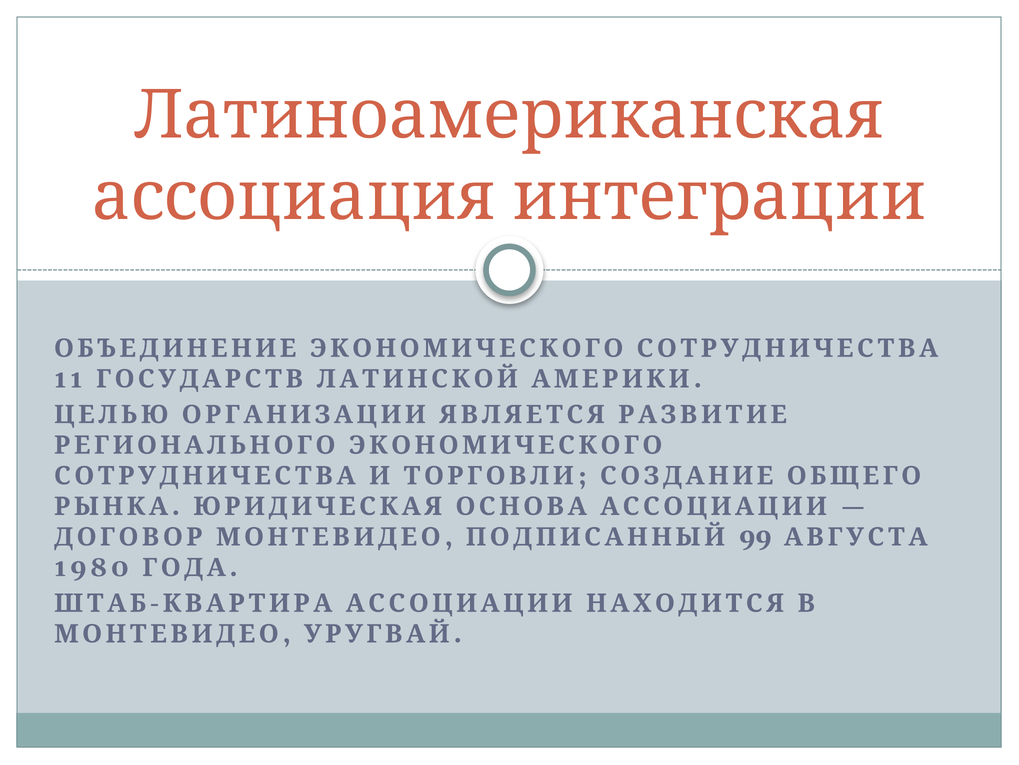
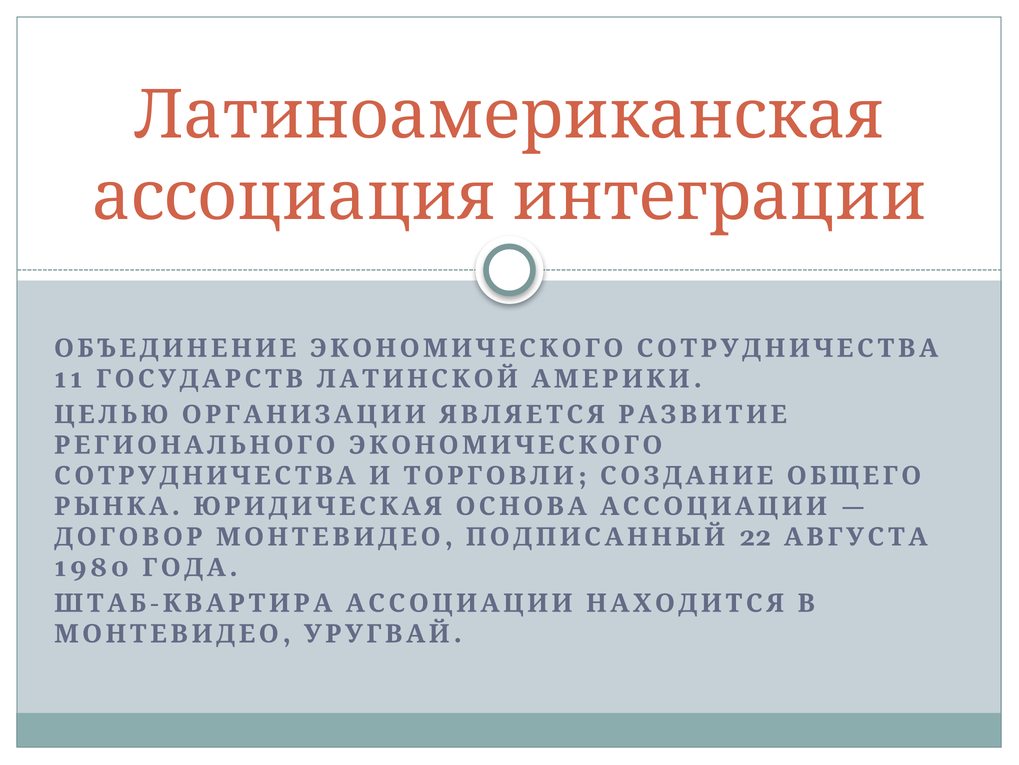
99: 99 -> 22
